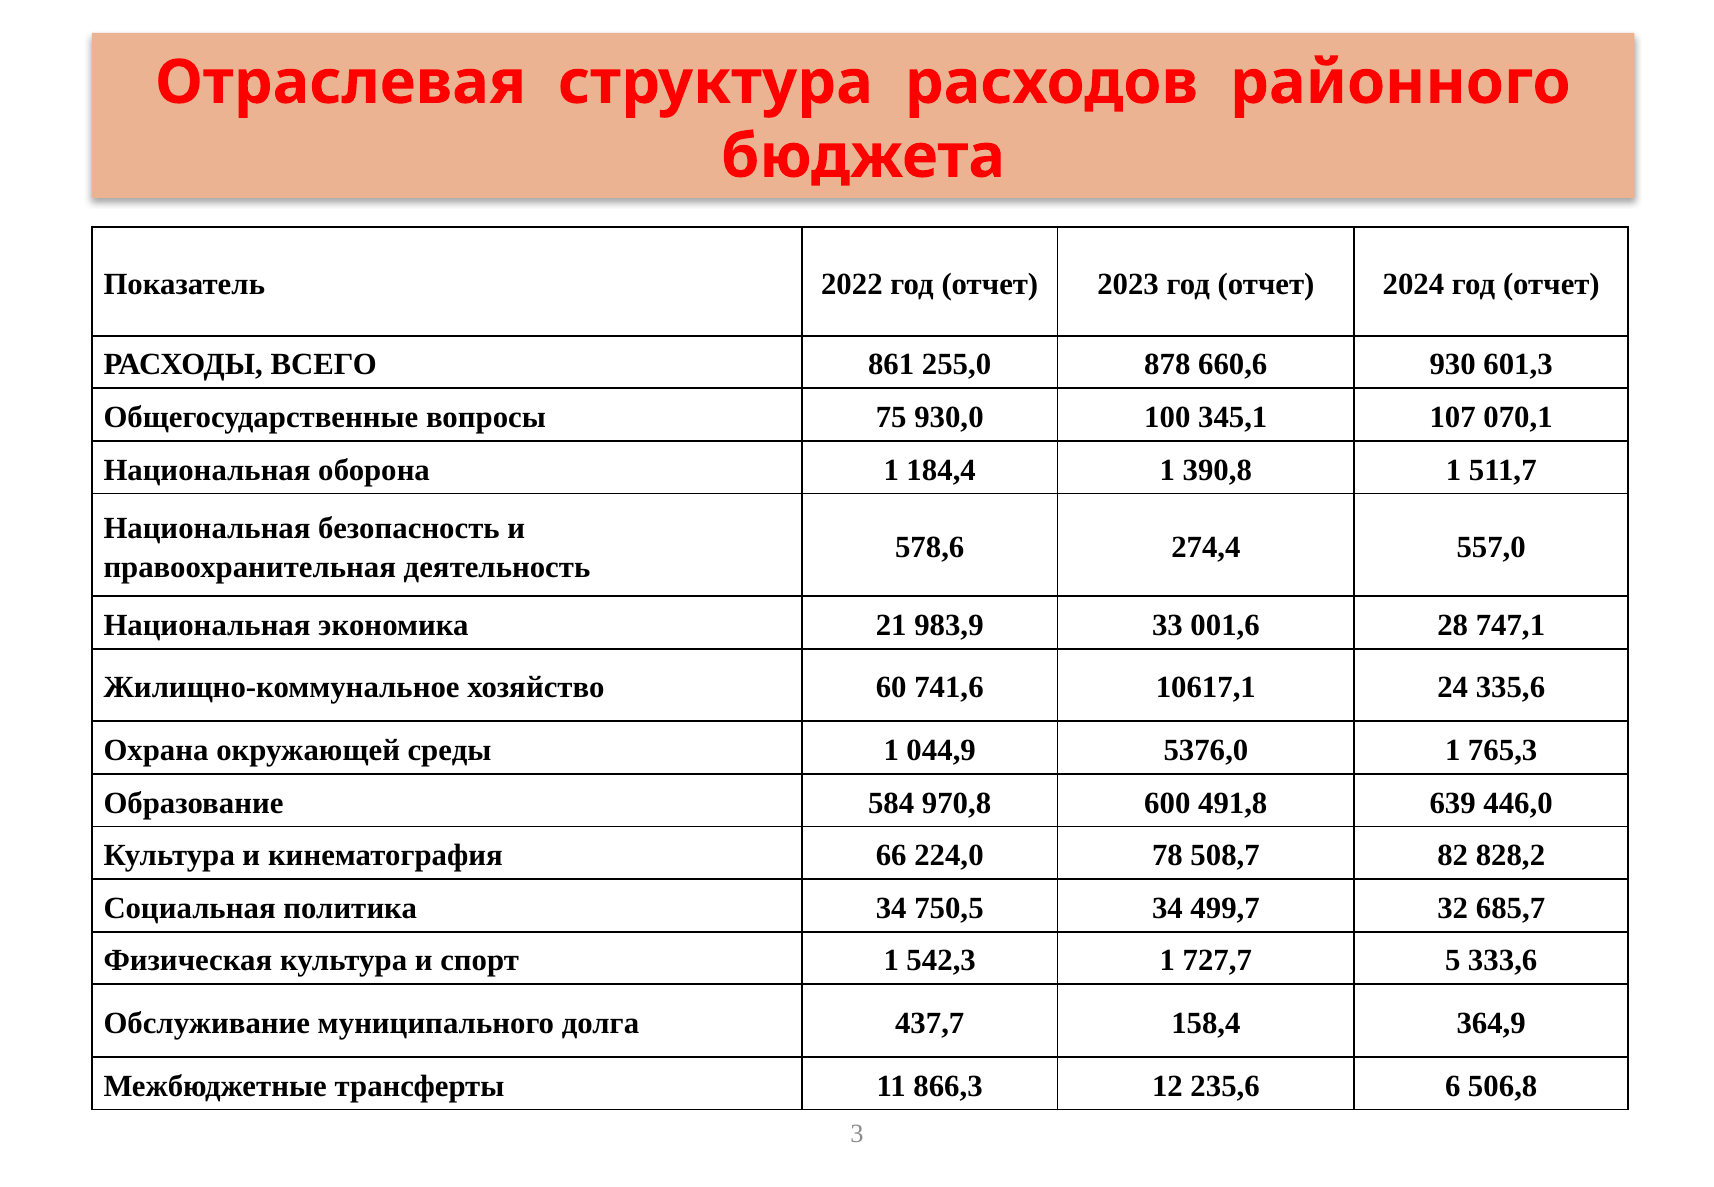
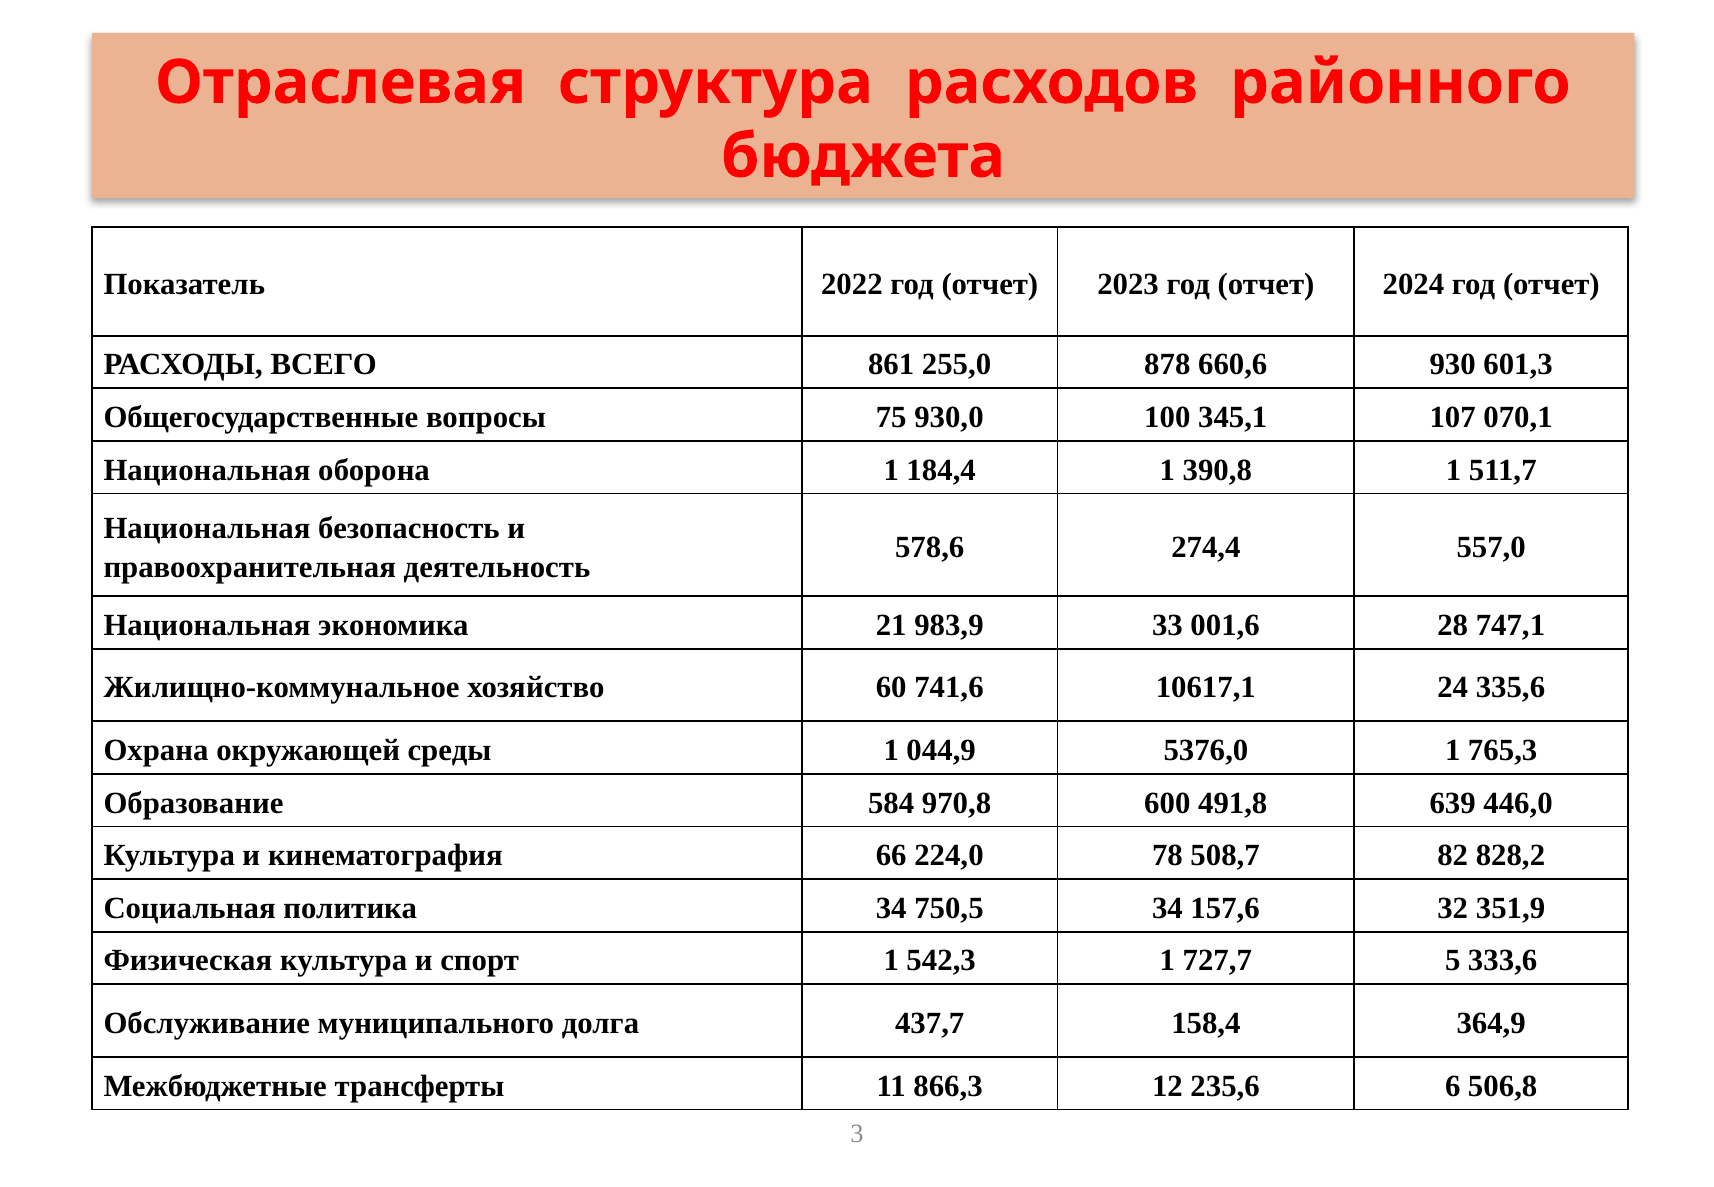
499,7: 499,7 -> 157,6
685,7: 685,7 -> 351,9
